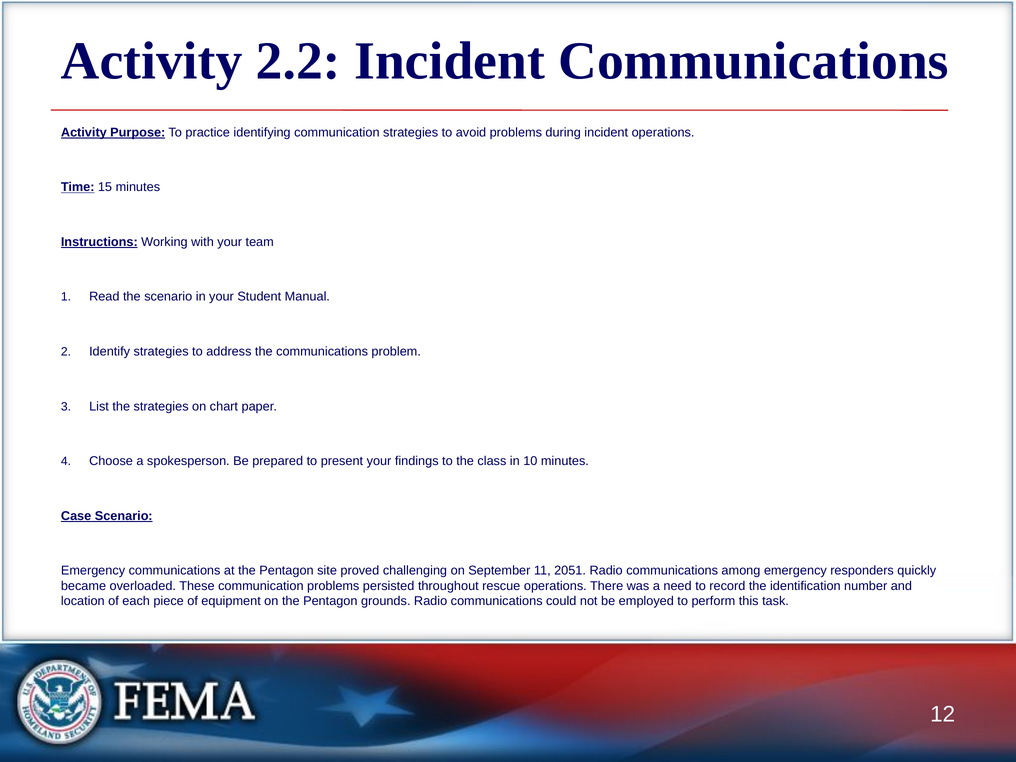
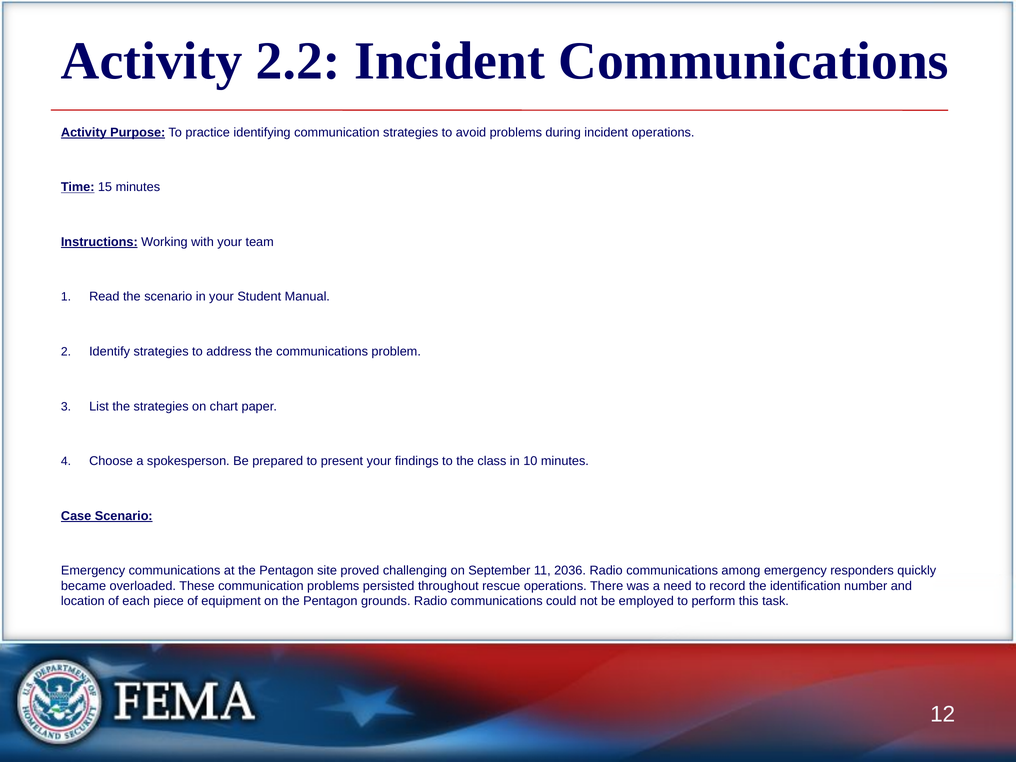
2051: 2051 -> 2036
